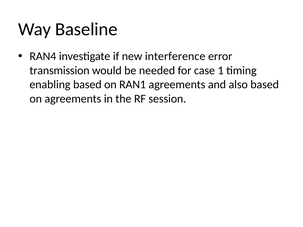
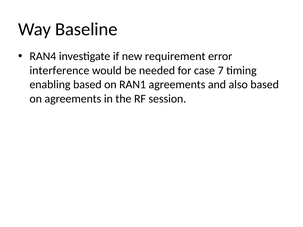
interference: interference -> requirement
transmission: transmission -> interference
1: 1 -> 7
